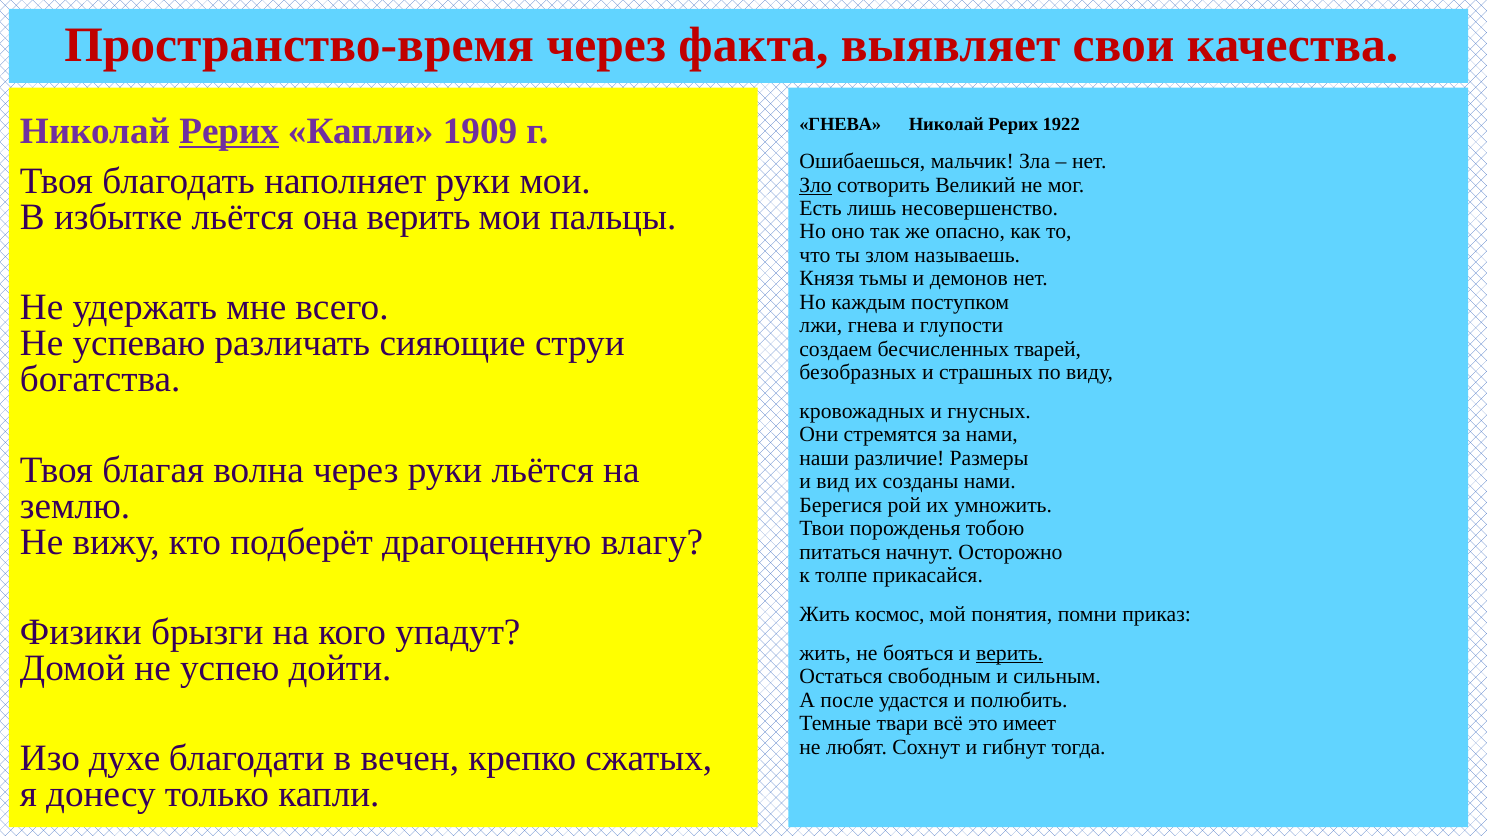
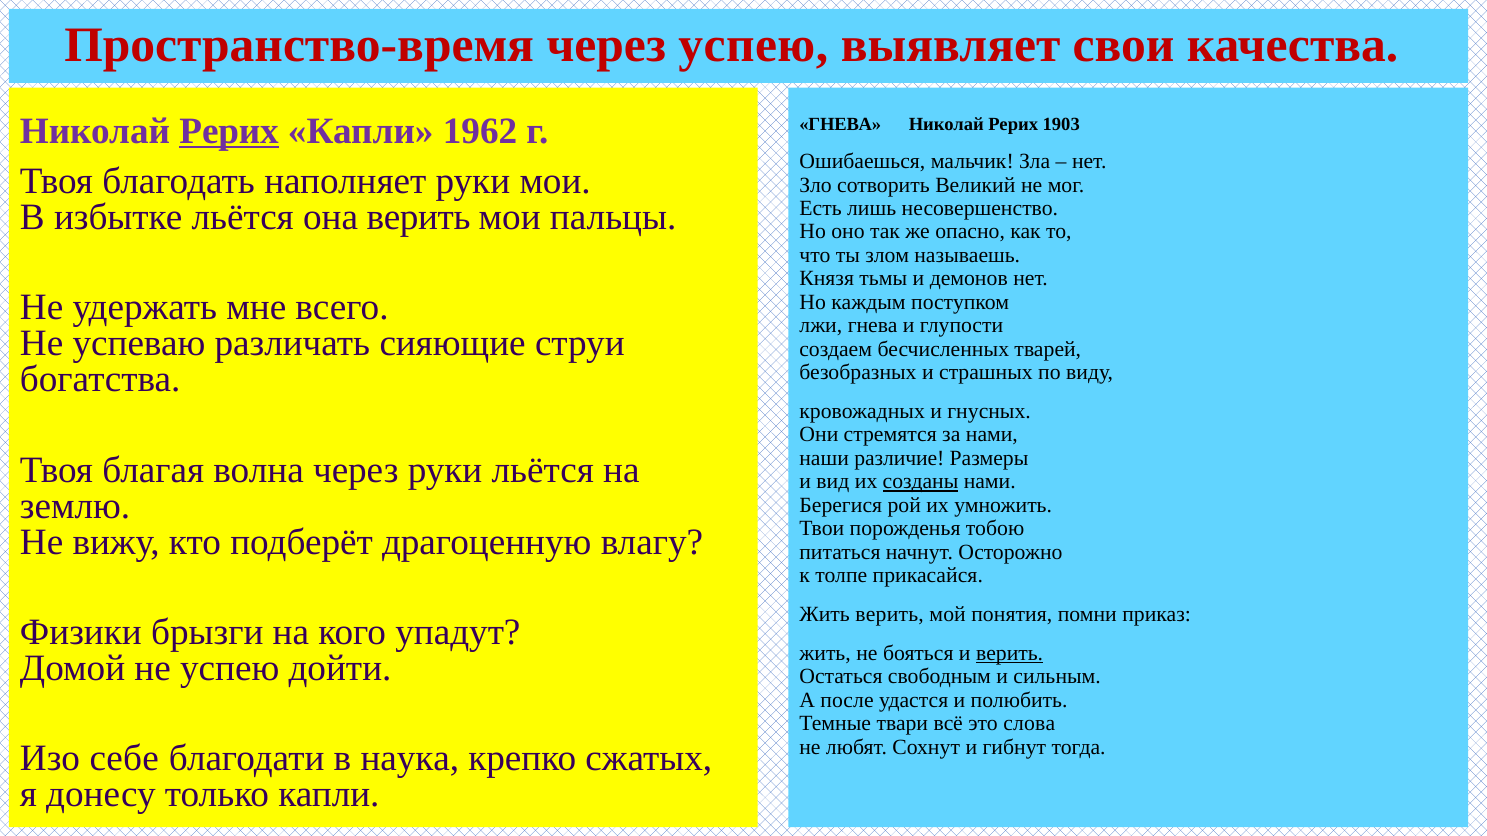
через факта: факта -> успею
1909: 1909 -> 1962
1922: 1922 -> 1903
Зло underline: present -> none
созданы underline: none -> present
Жить космос: космос -> верить
имеет: имеет -> слова
духе: духе -> себе
вечен: вечен -> наука
